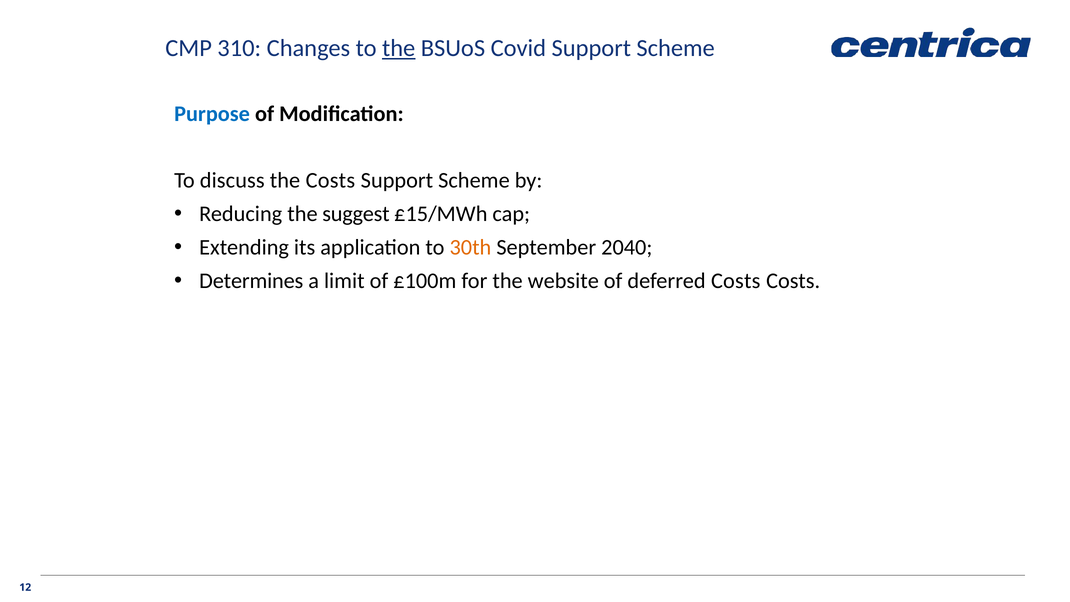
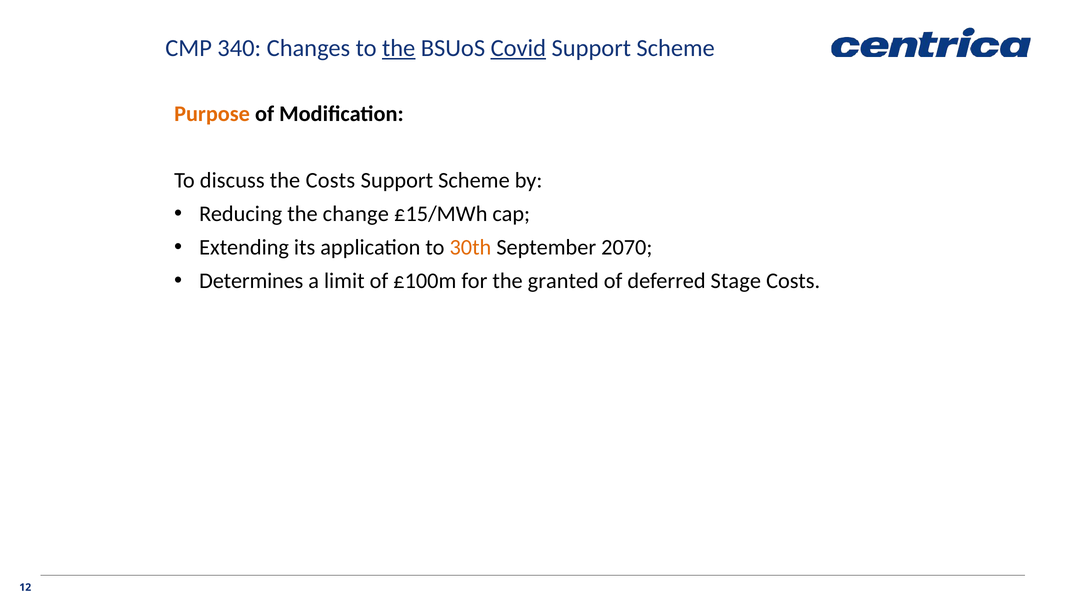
310: 310 -> 340
Covid underline: none -> present
Purpose colour: blue -> orange
suggest: suggest -> change
2040: 2040 -> 2070
website: website -> granted
deferred Costs: Costs -> Stage
